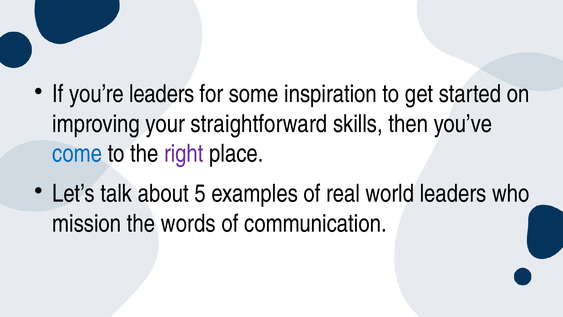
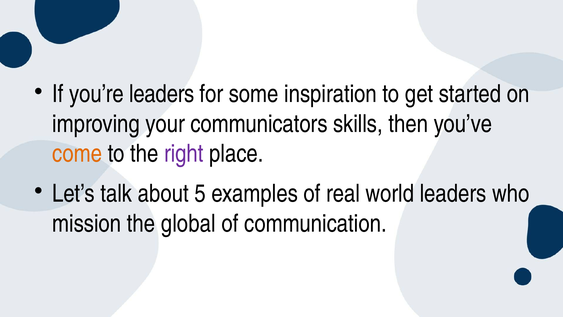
straightforward: straightforward -> communicators
come colour: blue -> orange
words: words -> global
